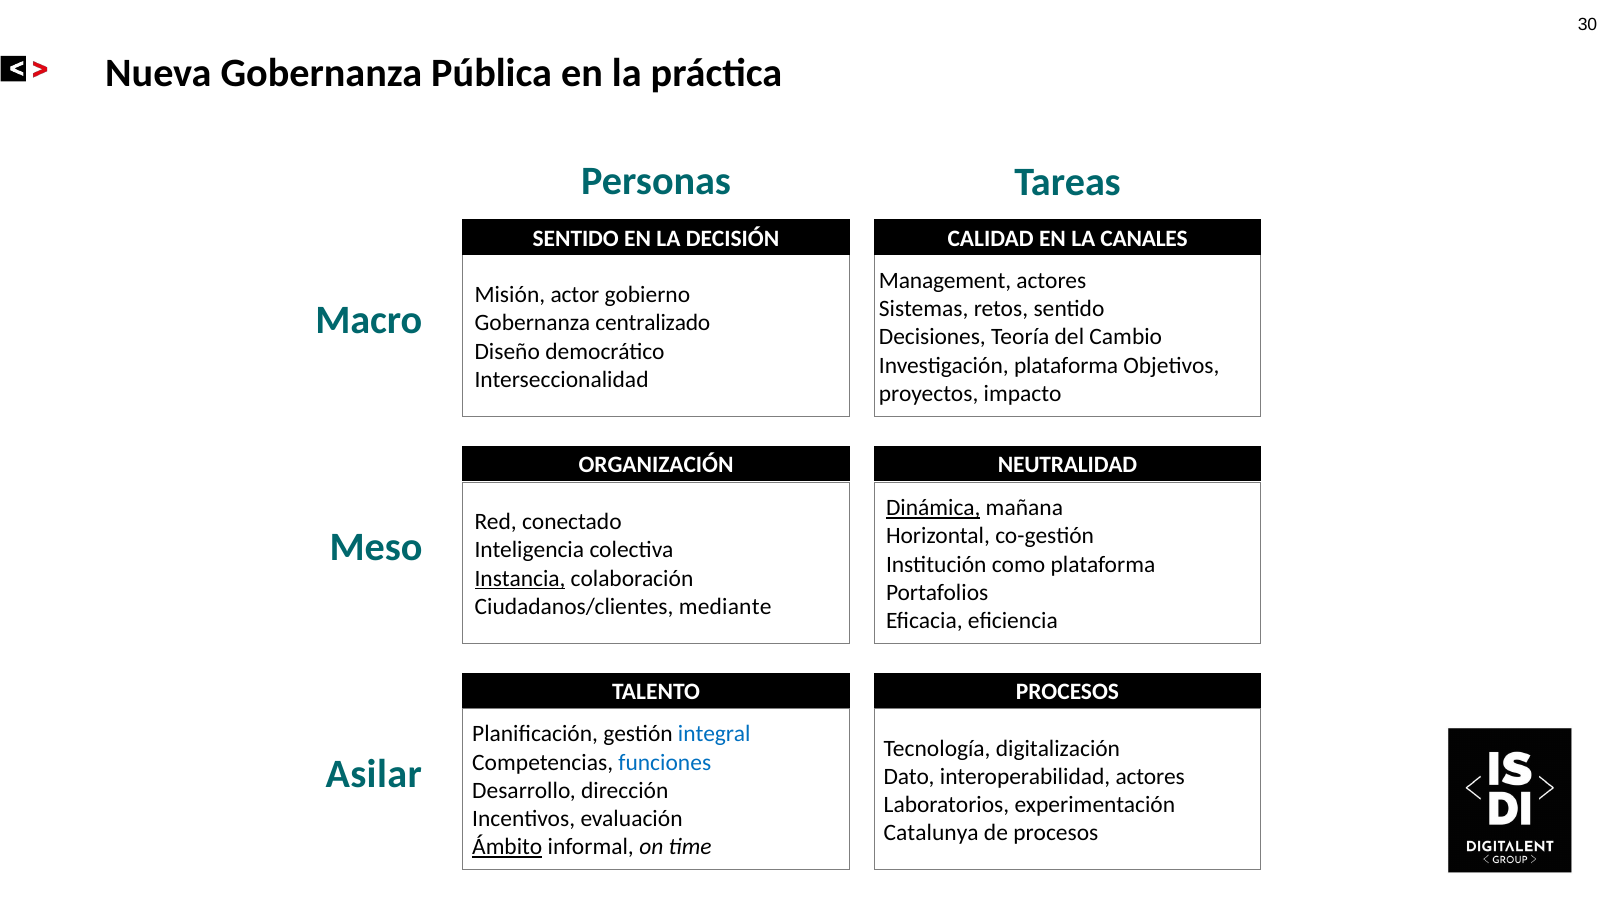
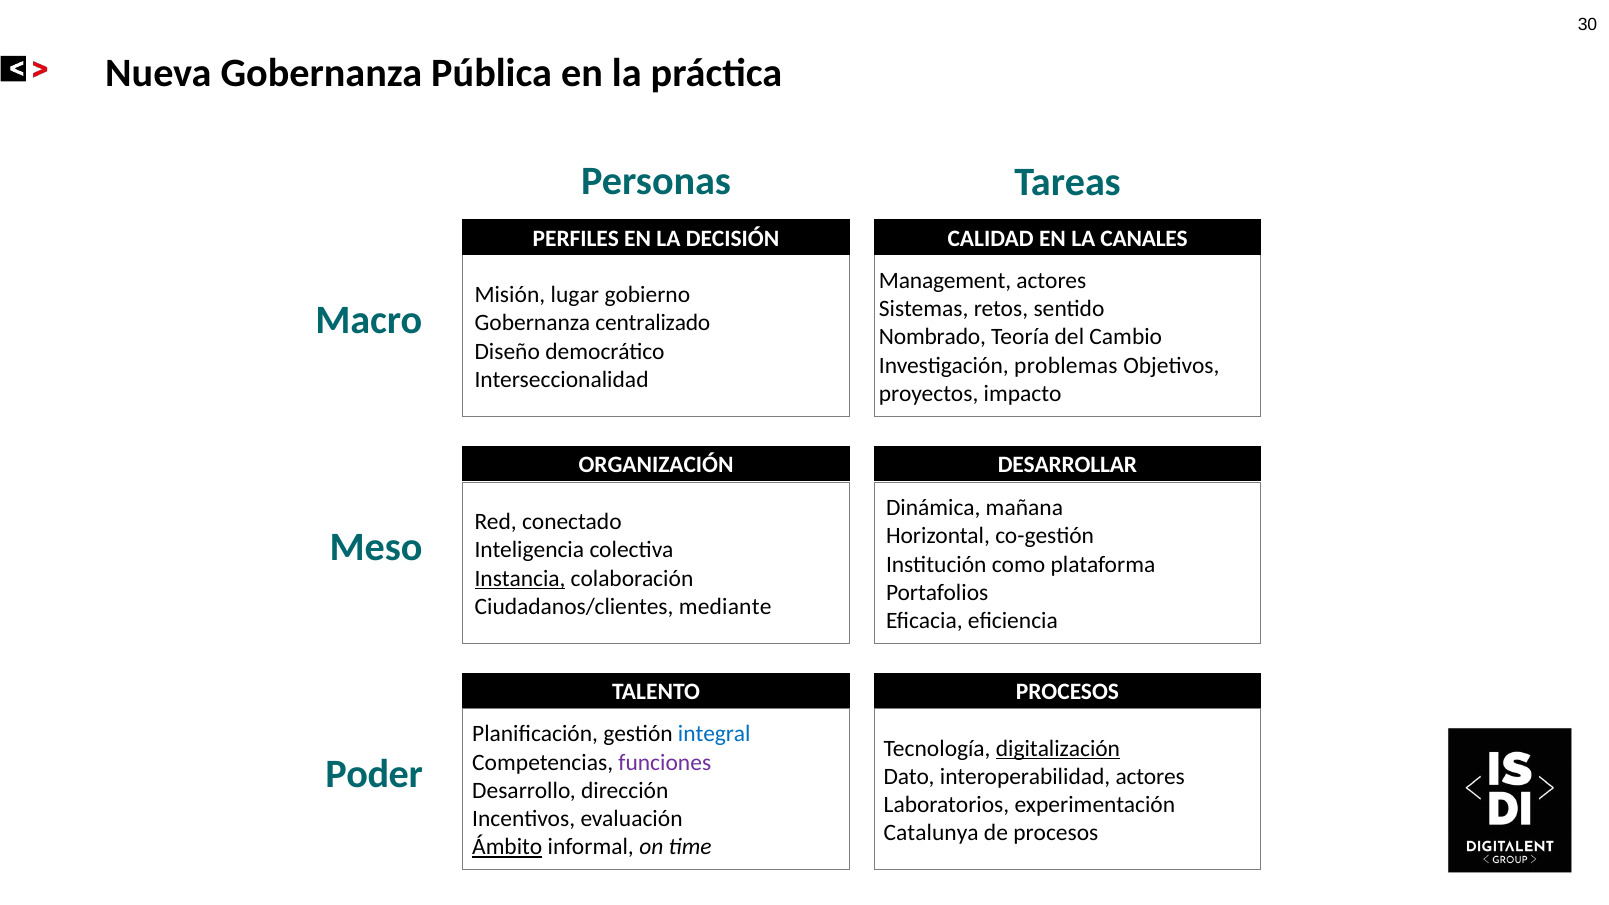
SENTIDO at (576, 239): SENTIDO -> PERFILES
actor: actor -> lugar
Decisiones: Decisiones -> Nombrado
Investigación plataforma: plataforma -> problemas
NEUTRALIDAD: NEUTRALIDAD -> DESARROLLAR
Dinámica underline: present -> none
digitalización underline: none -> present
funciones colour: blue -> purple
Asilar: Asilar -> Poder
